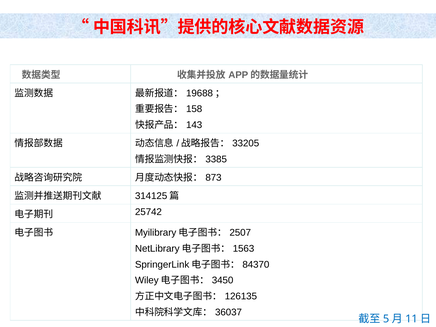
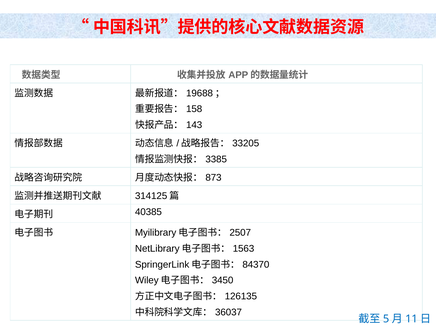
25742: 25742 -> 40385
